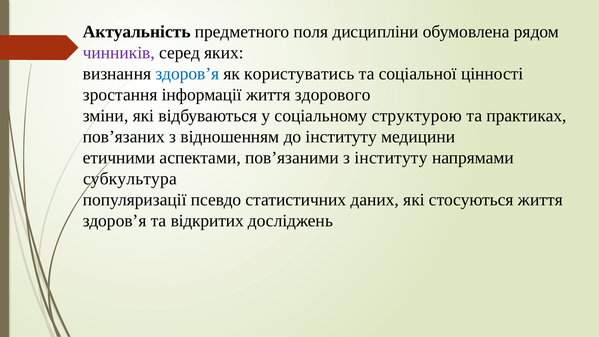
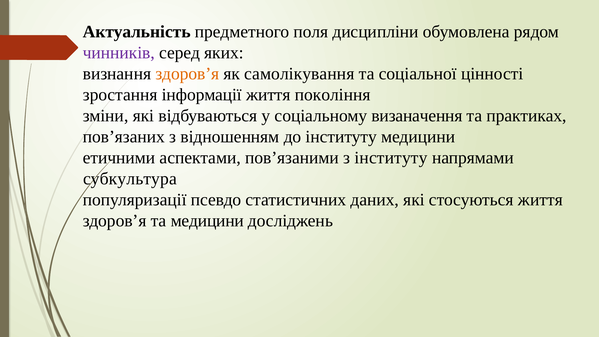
здоров’я at (187, 74) colour: blue -> orange
користуватись: користуватись -> самолікування
здорового: здорового -> покоління
структурою: структурою -> визаначення
та відкритих: відкритих -> медицини
